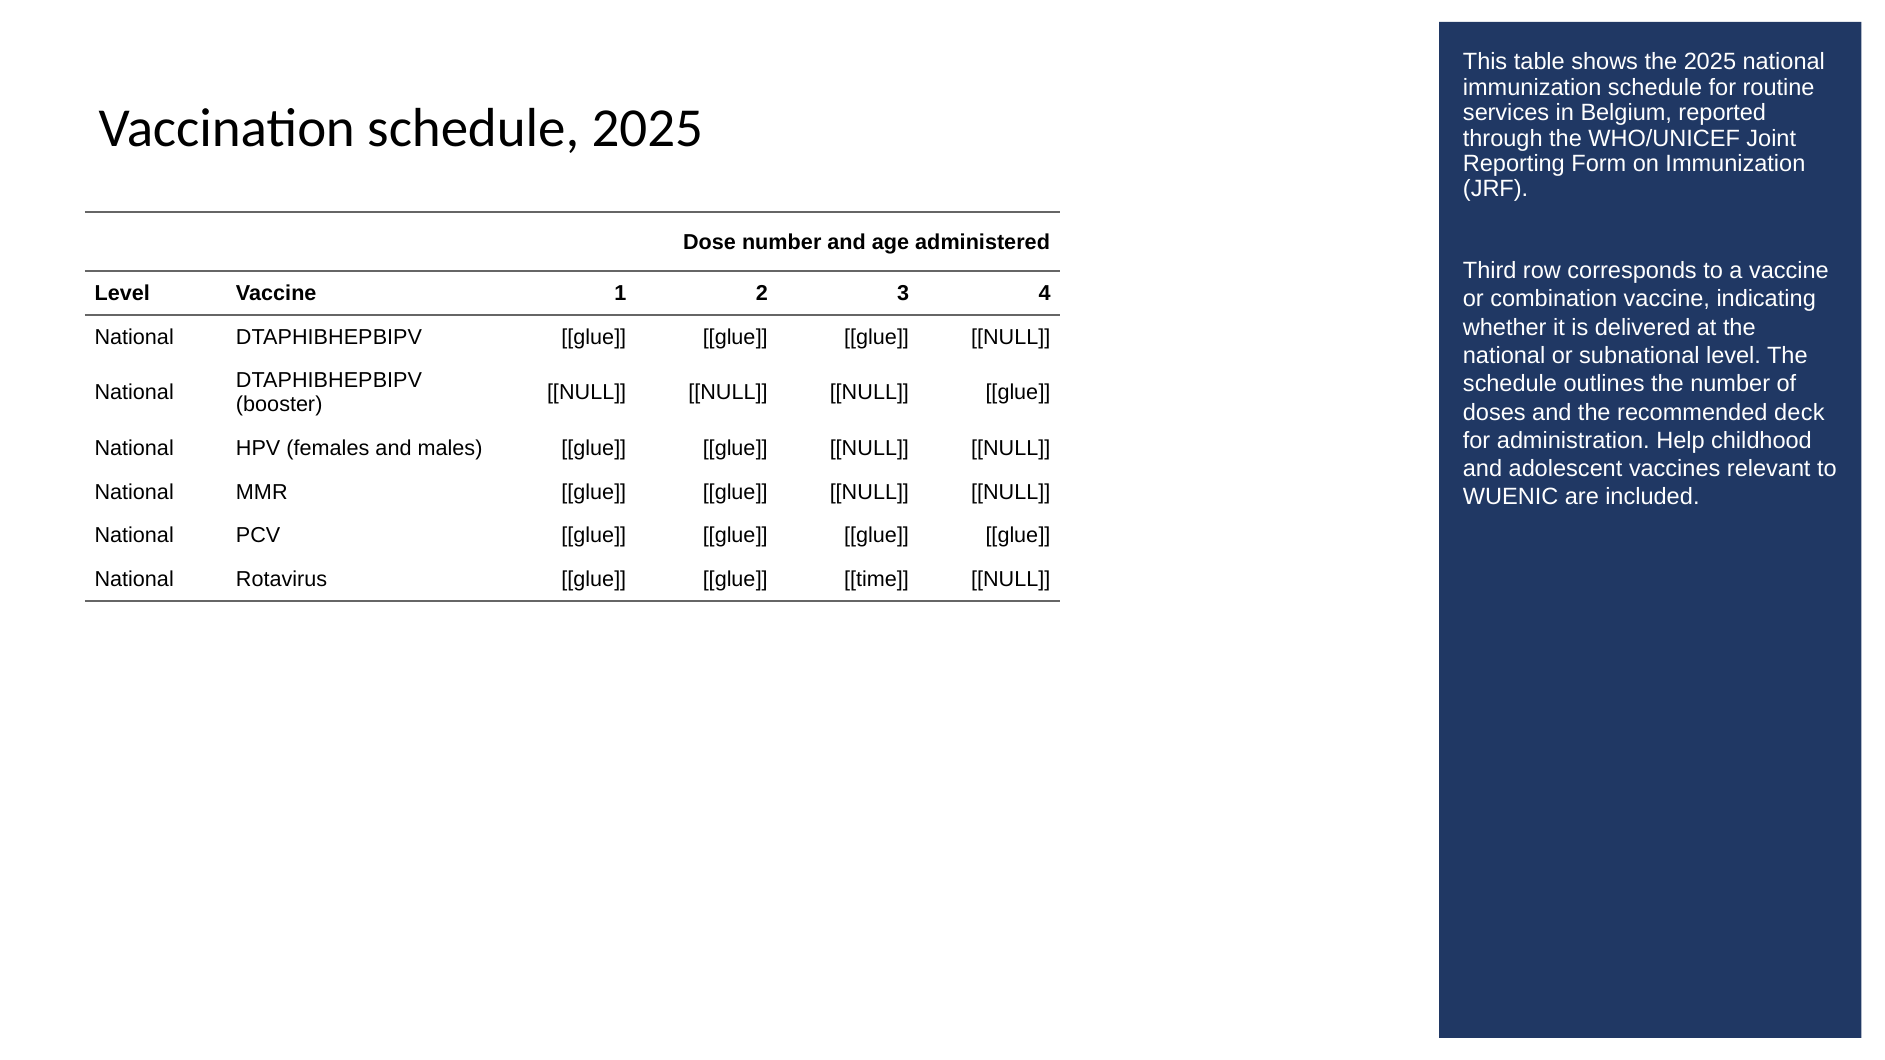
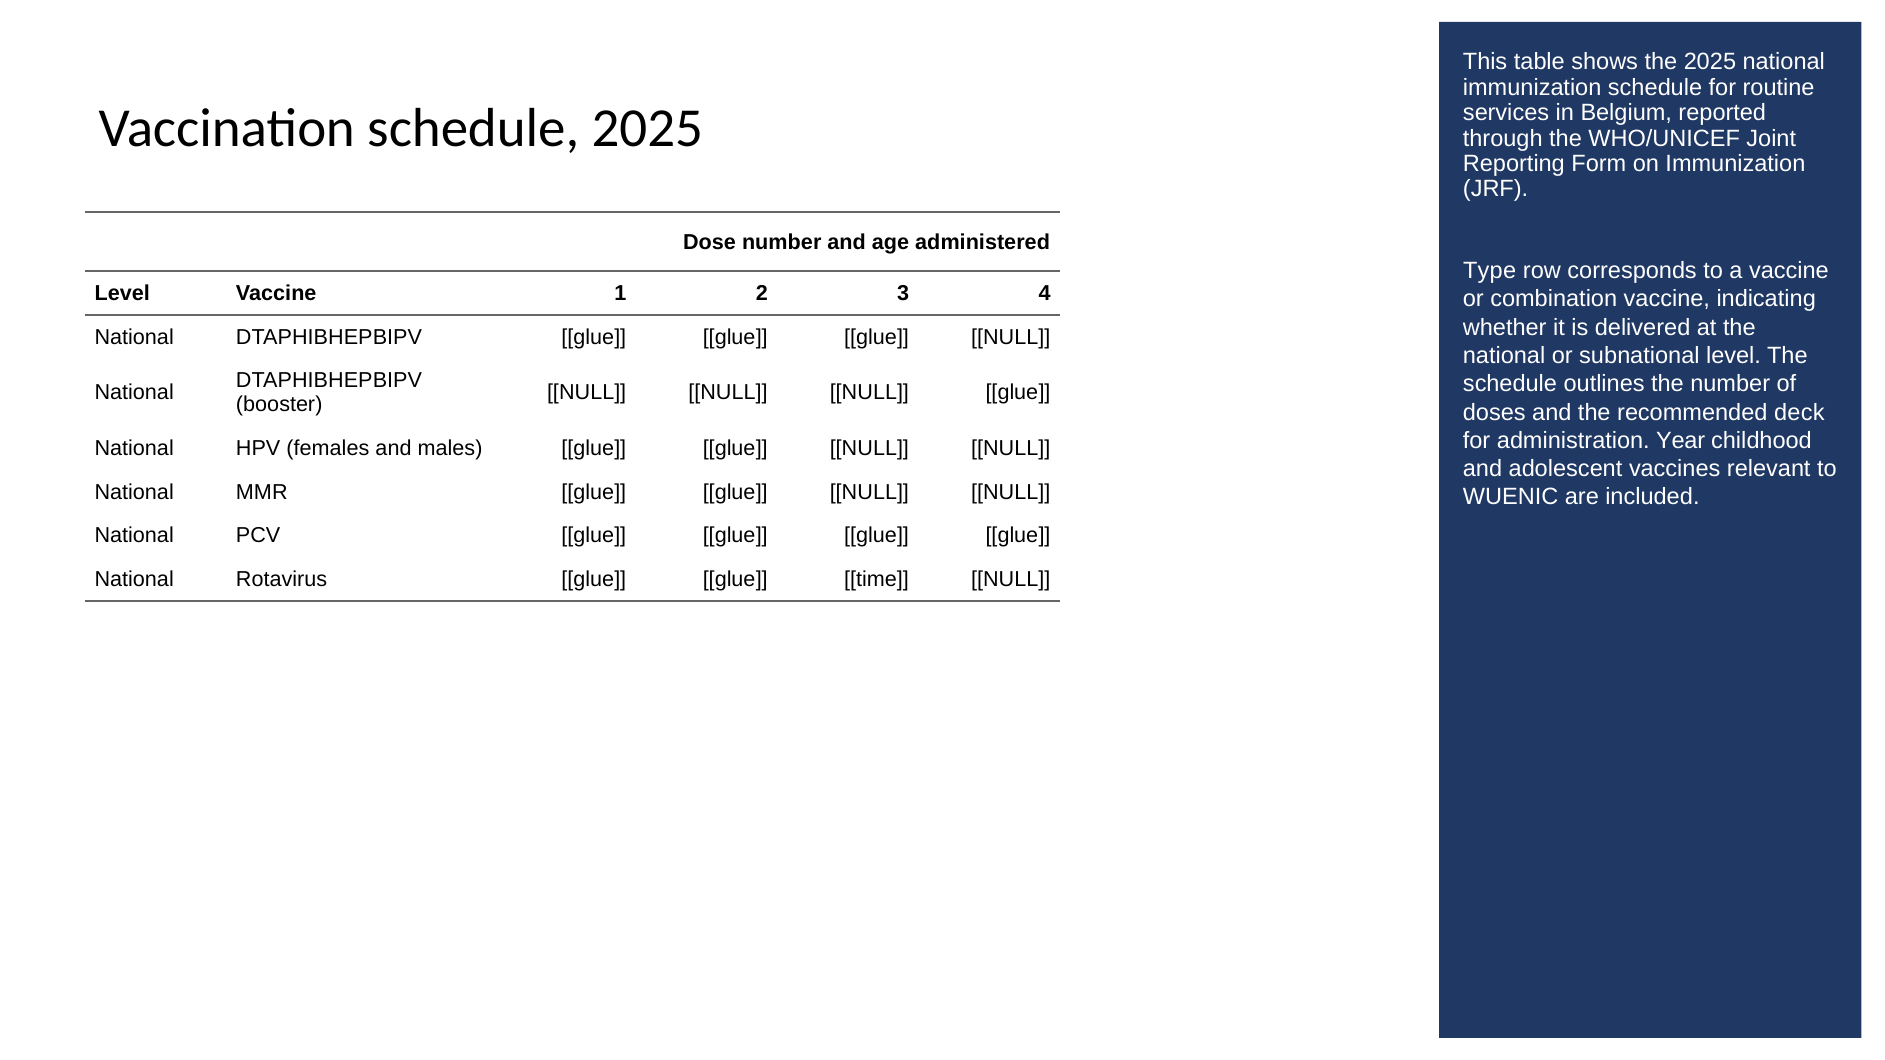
Third: Third -> Type
Help: Help -> Year
